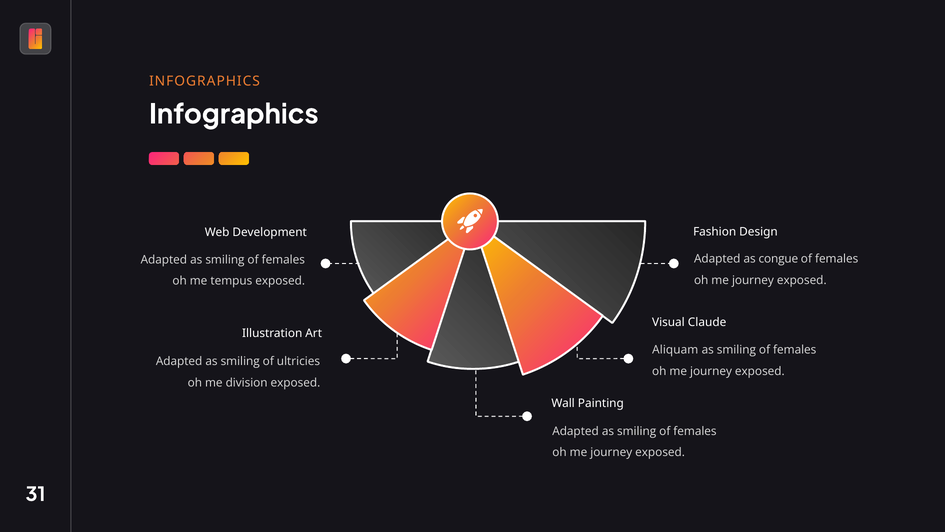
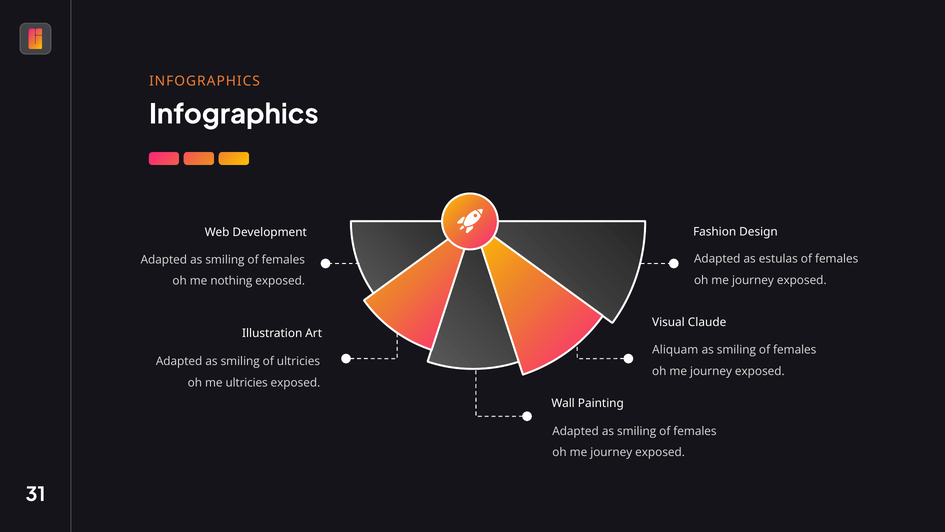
congue: congue -> estulas
tempus: tempus -> nothing
me division: division -> ultricies
